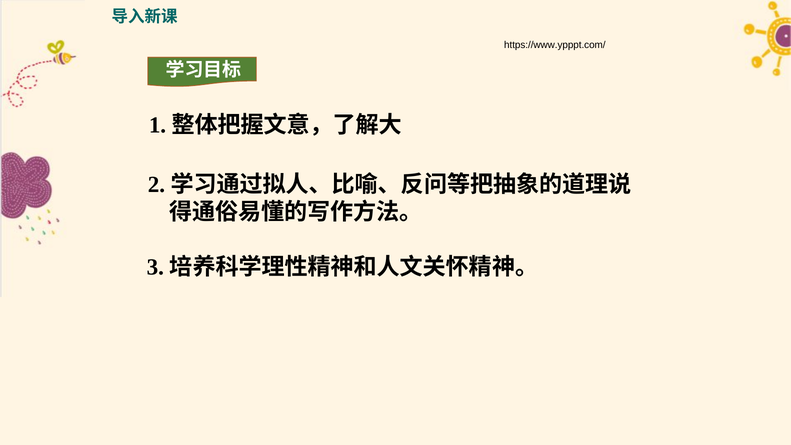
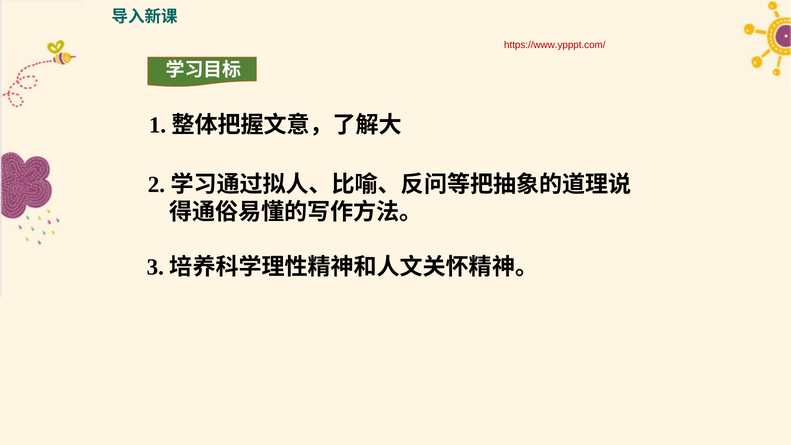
https://www.ypppt.com/ colour: black -> red
